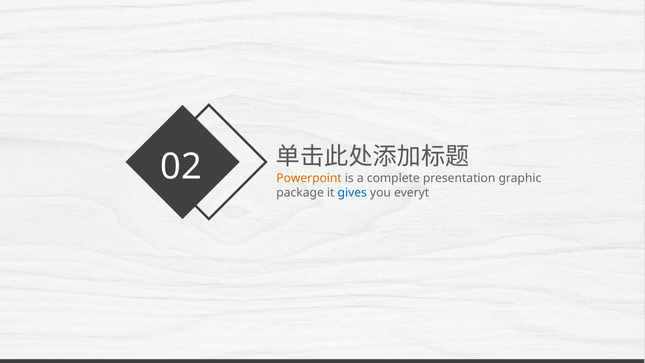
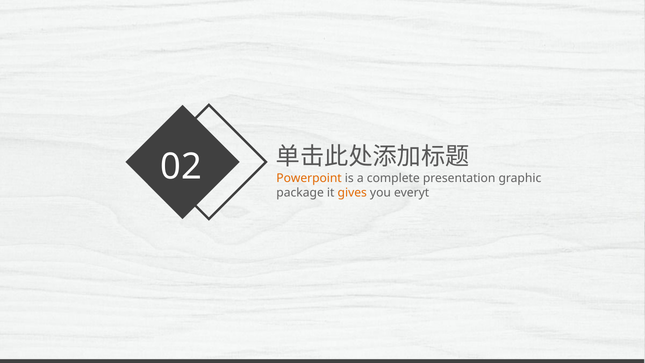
gives colour: blue -> orange
